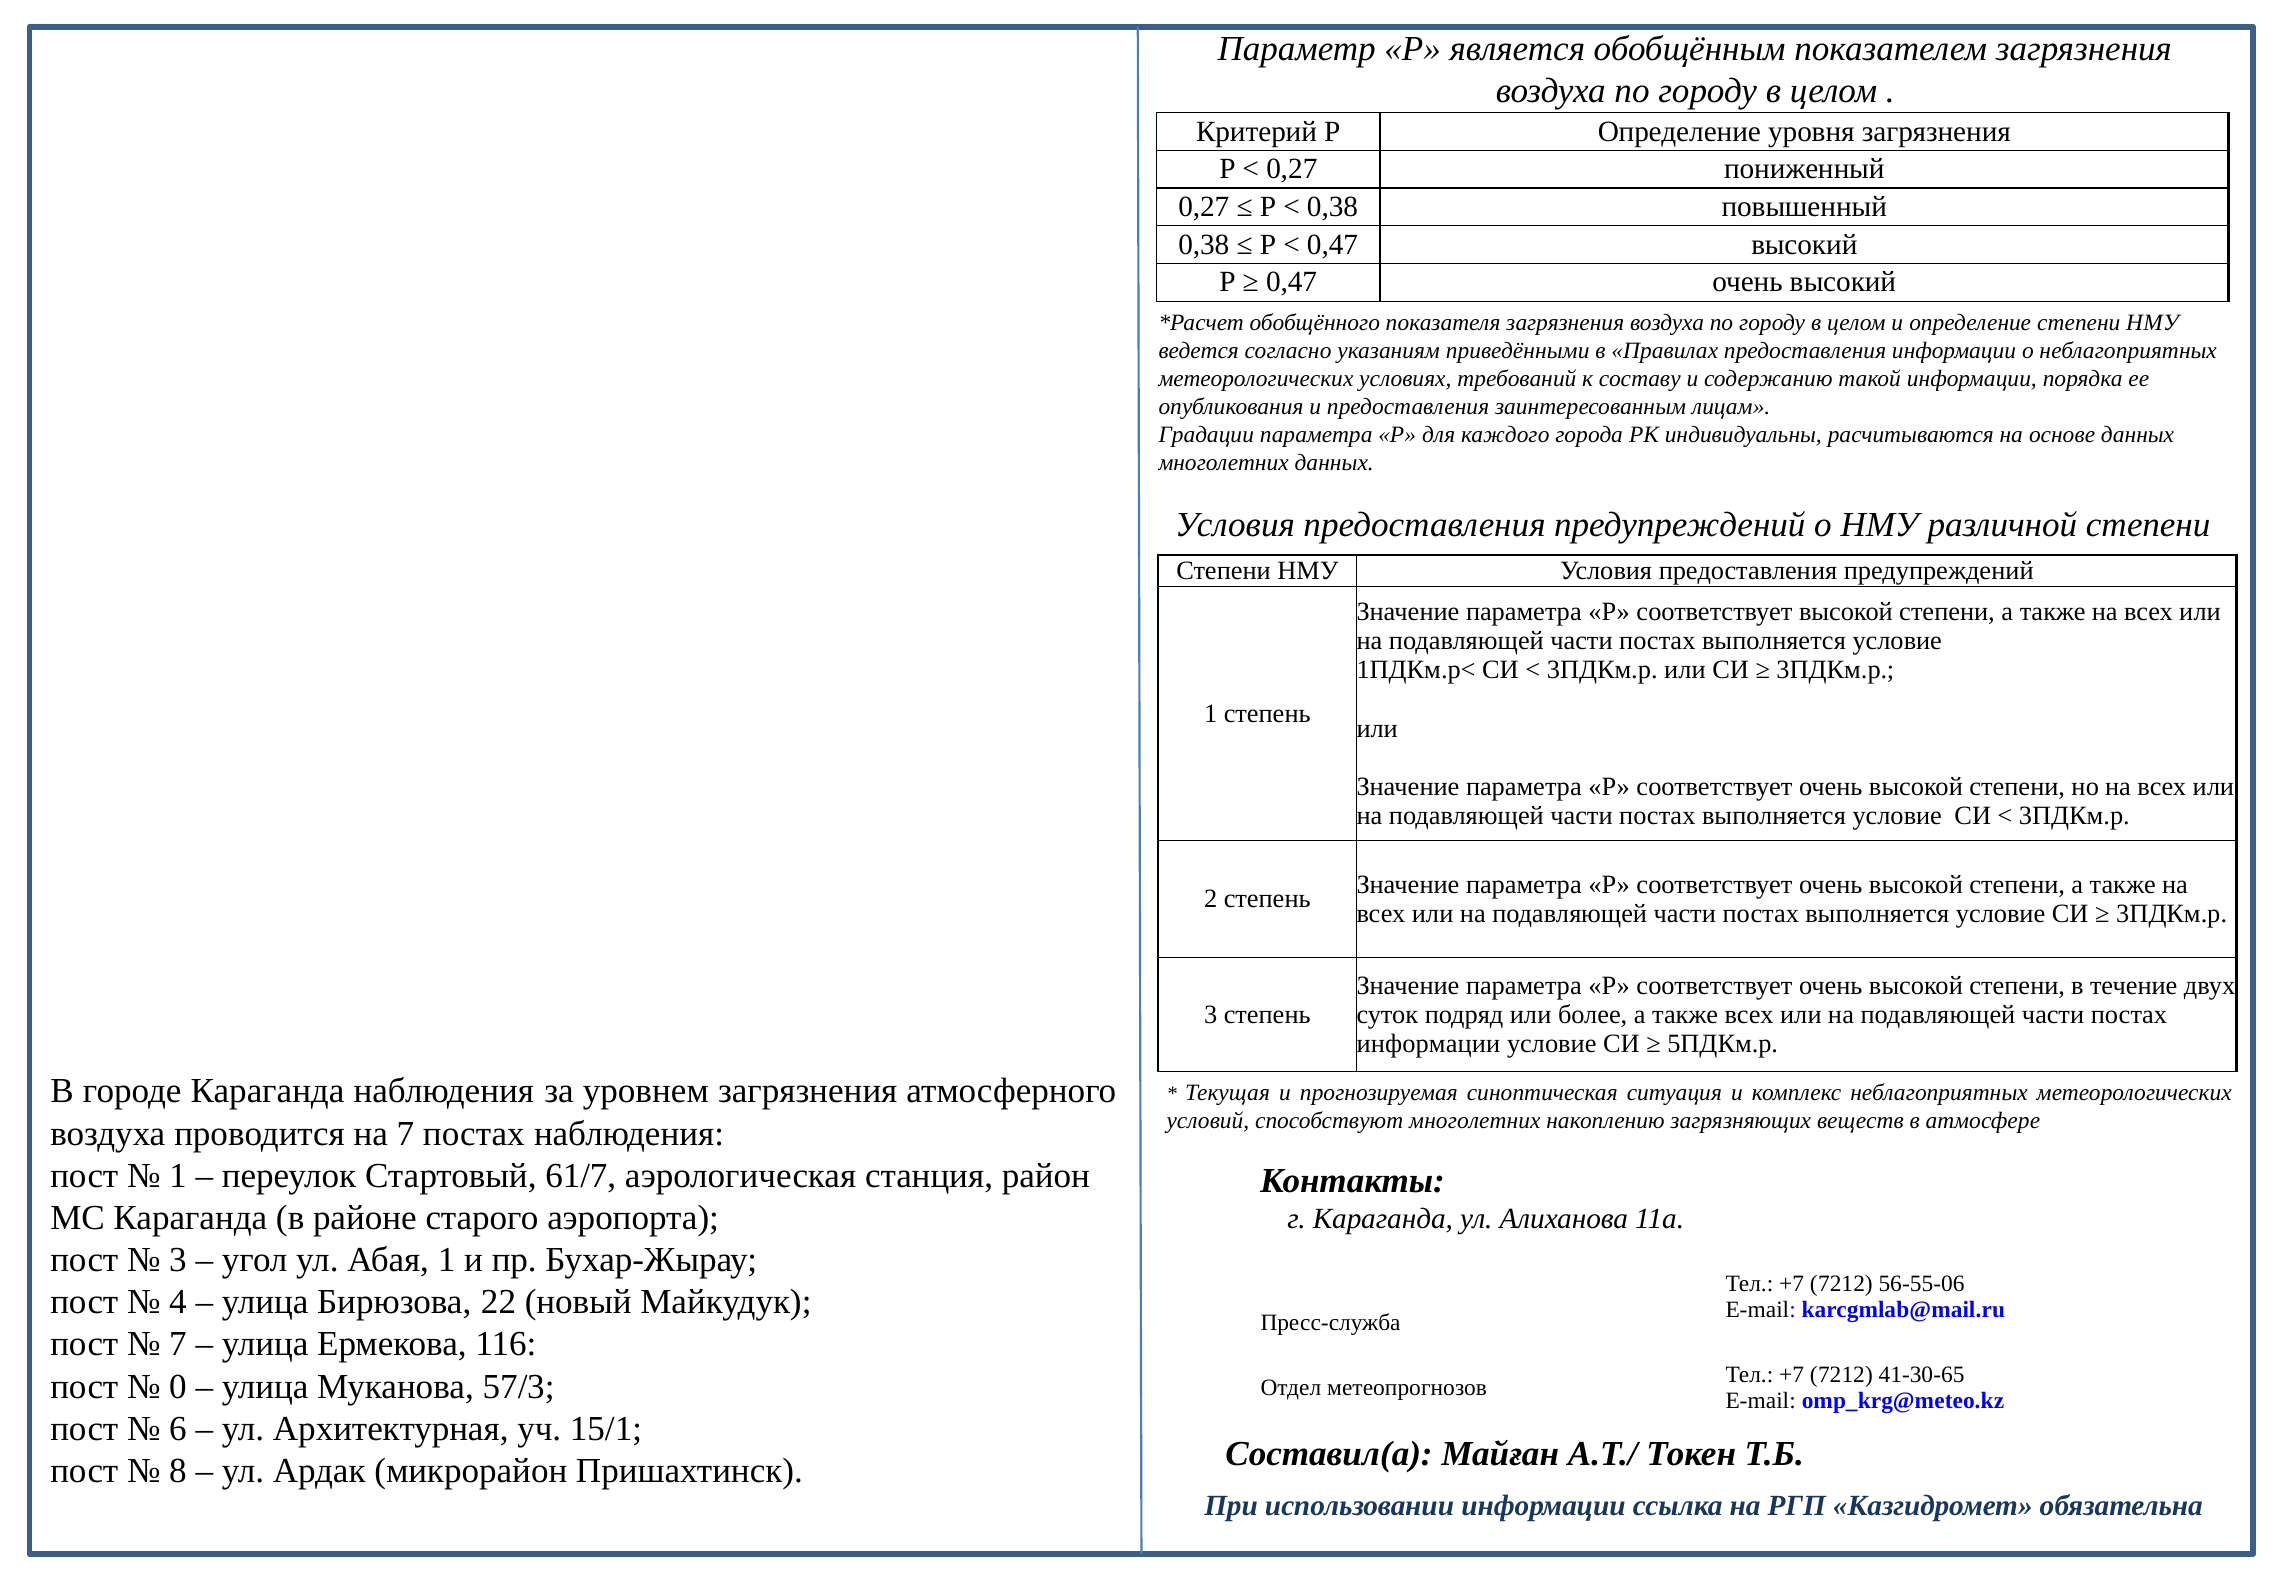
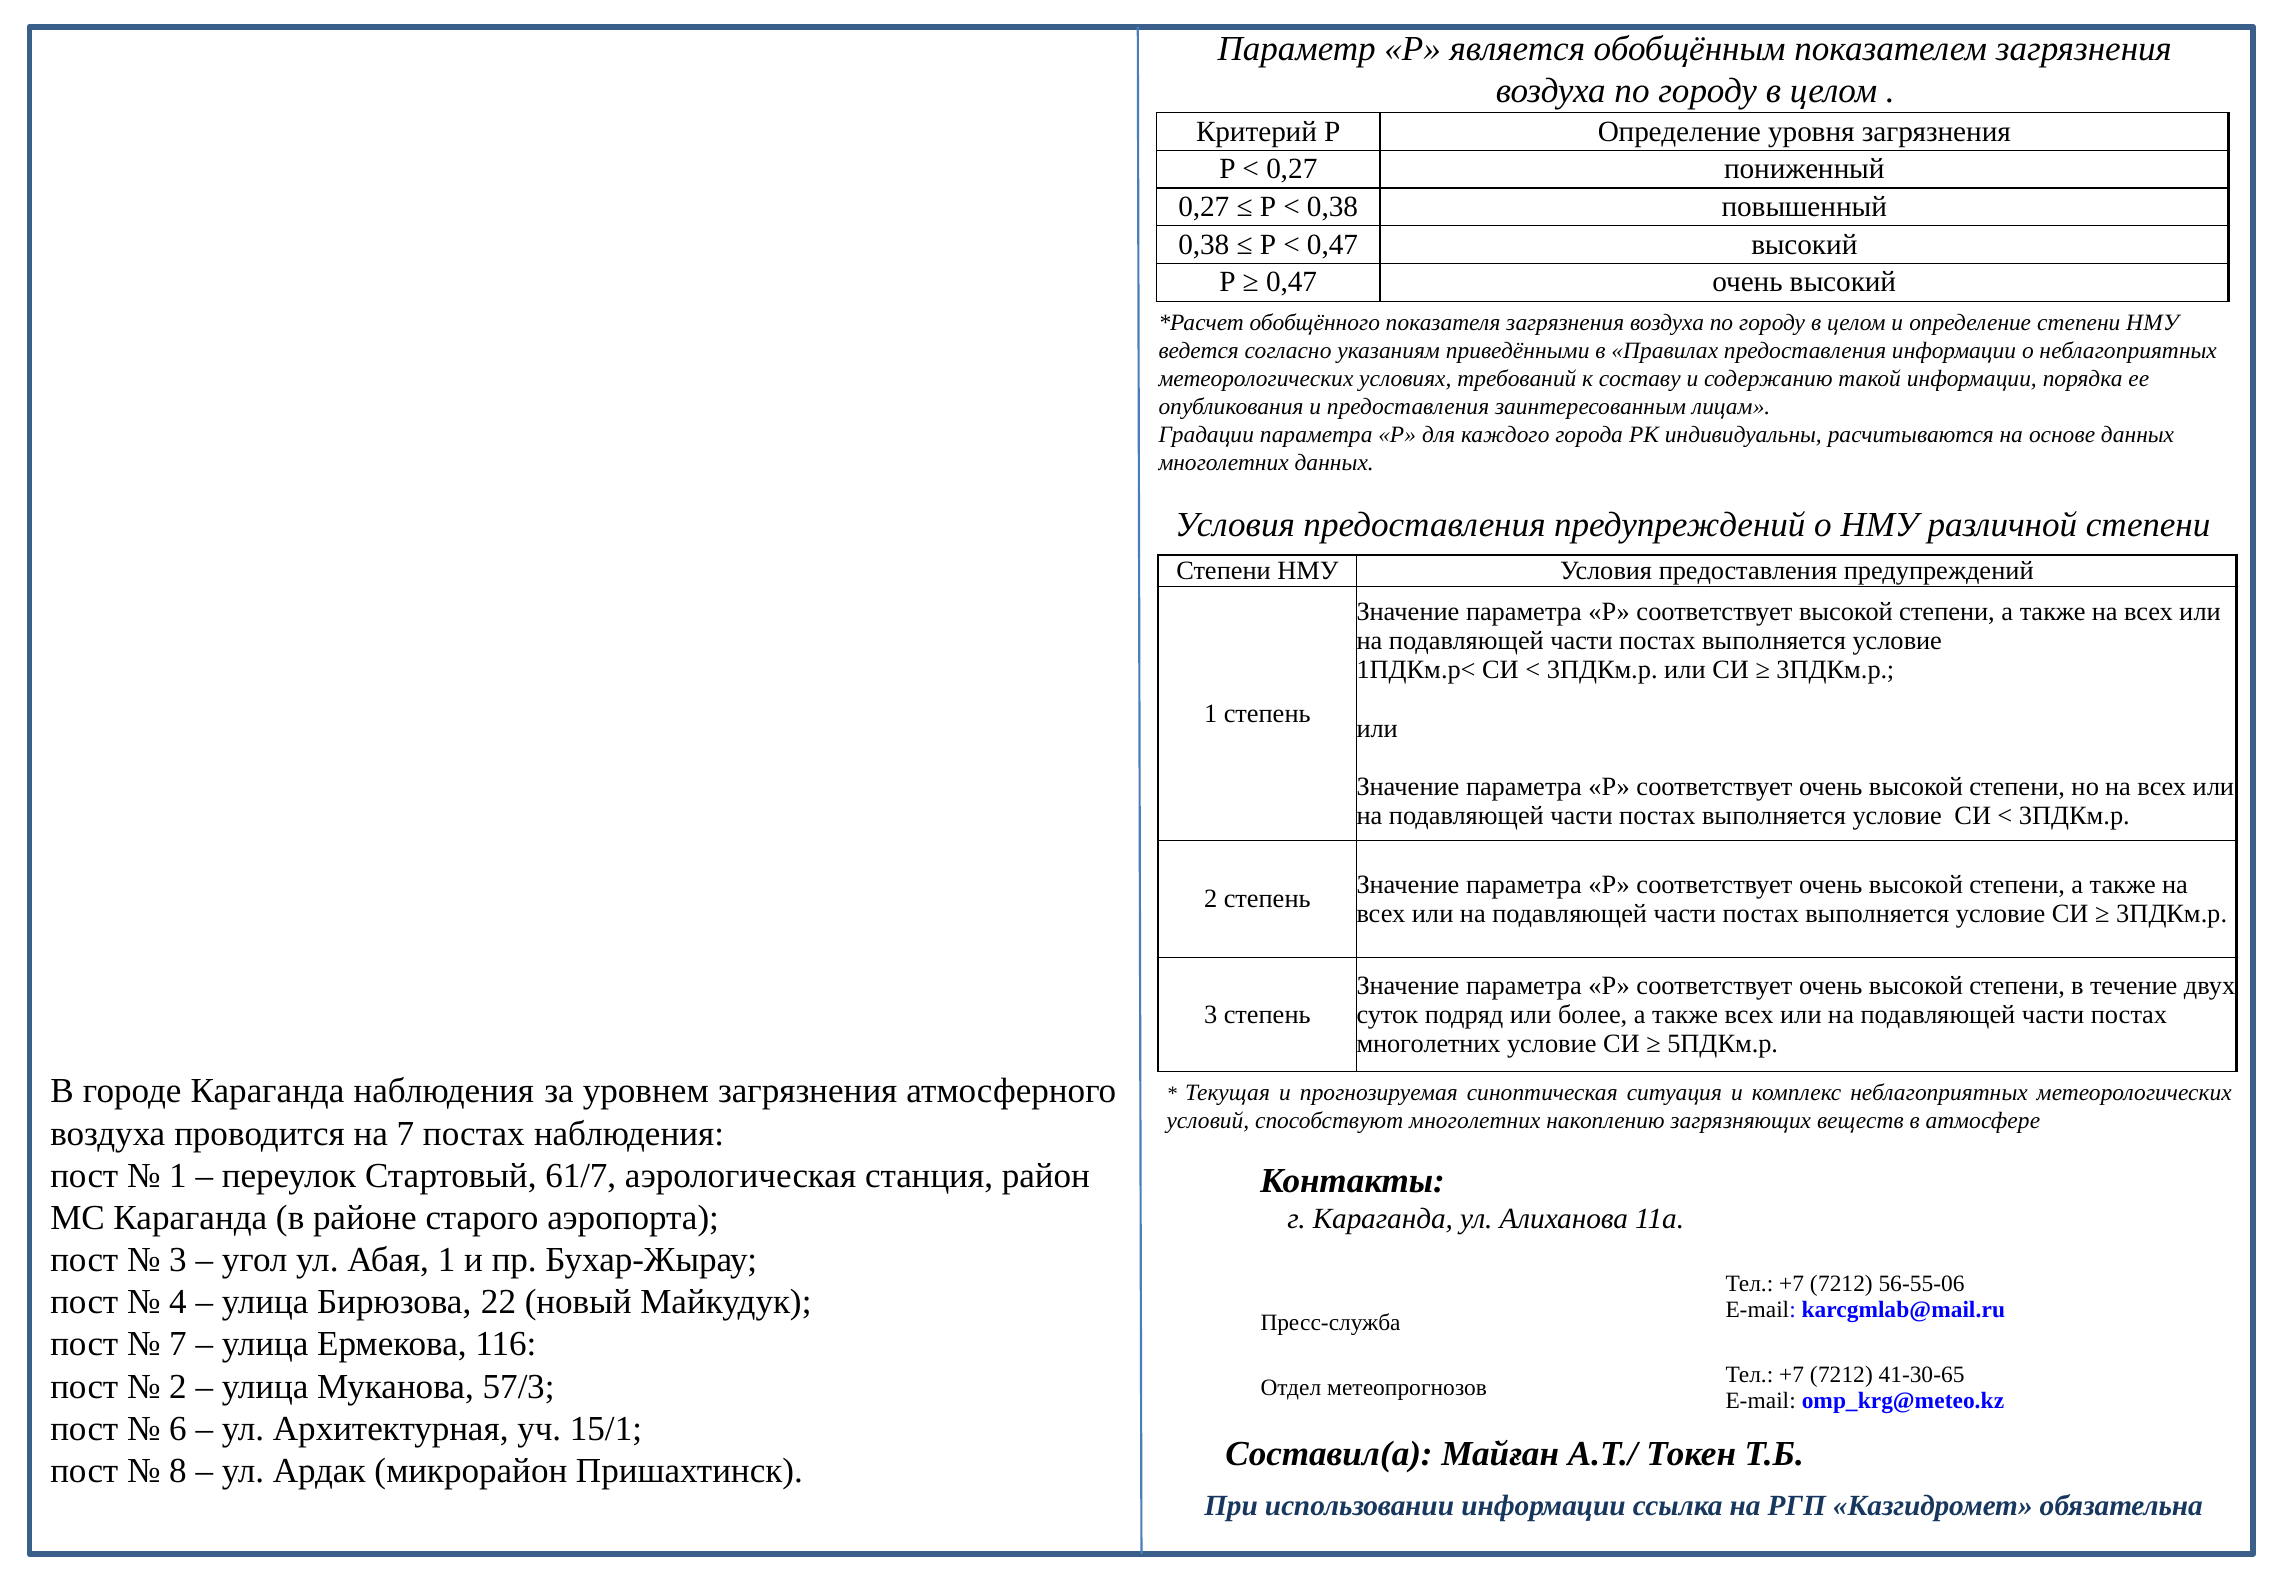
информации at (1428, 1044): информации -> многолетних
0 at (178, 1386): 0 -> 2
